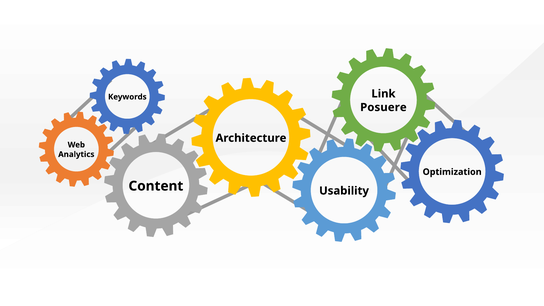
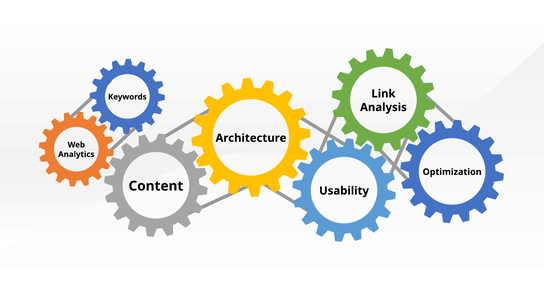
Posuere: Posuere -> Analysis
